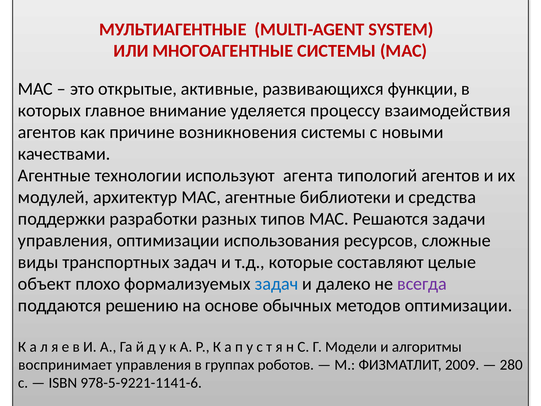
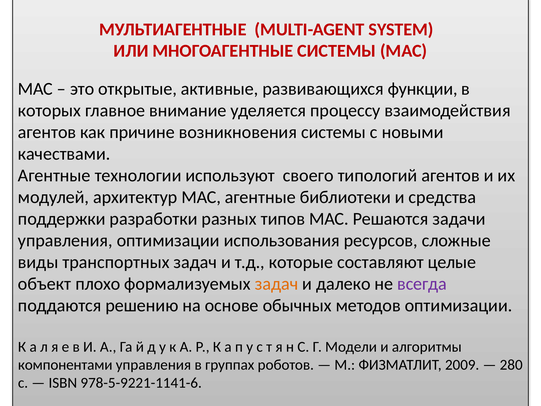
агента: агента -> своего
задач at (276, 284) colour: blue -> orange
воспринимает: воспринимает -> компонентами
